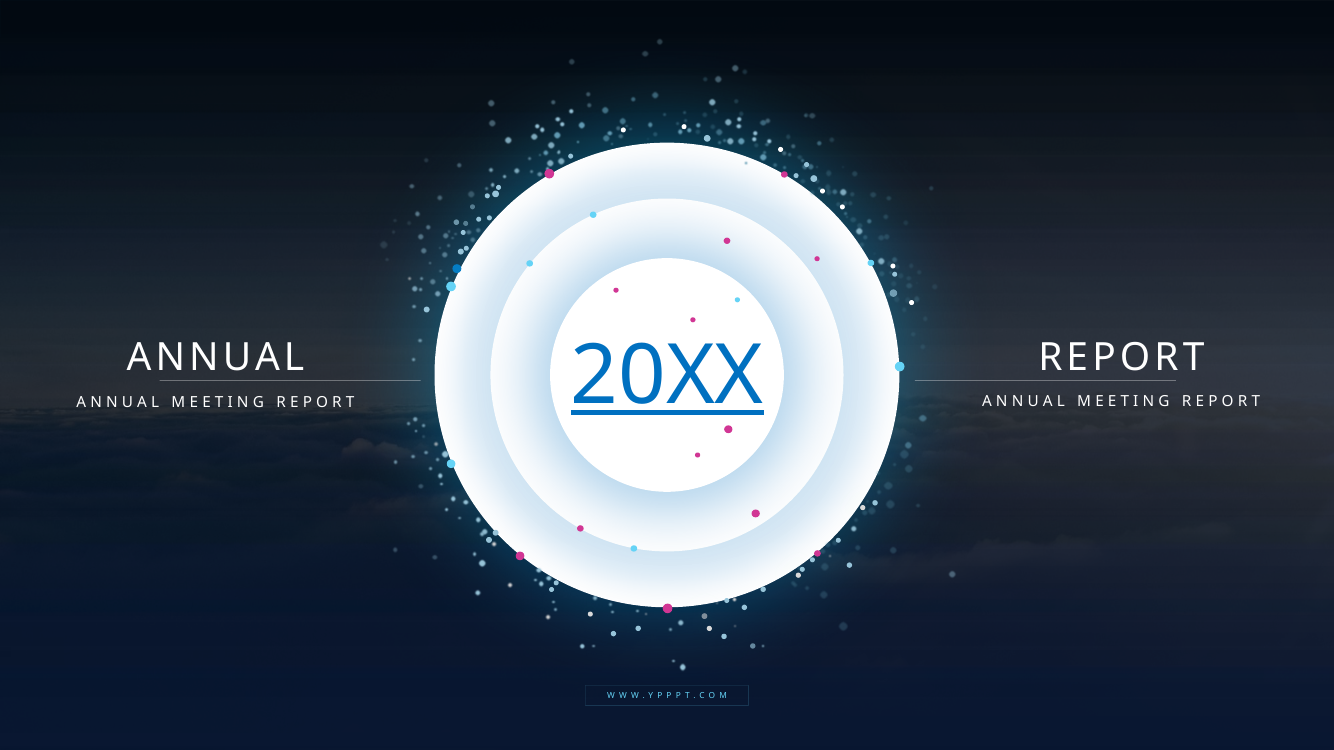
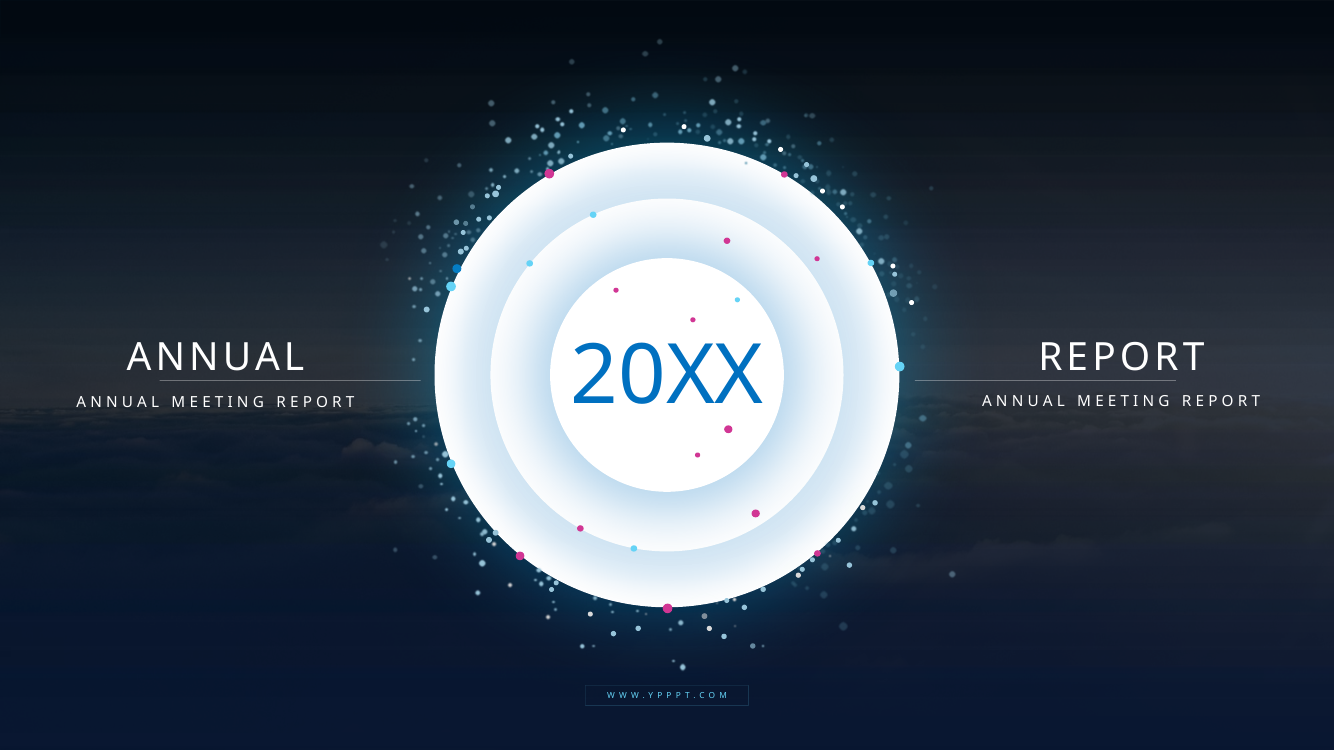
20XX underline: present -> none
